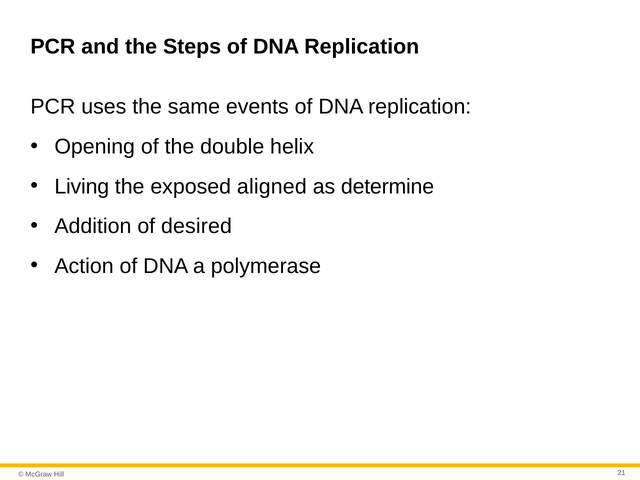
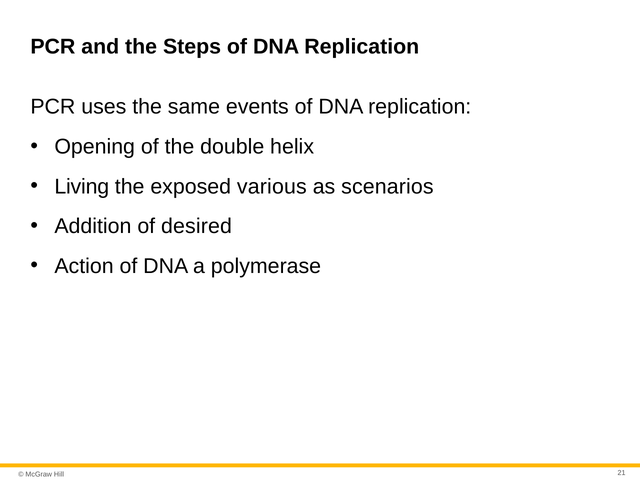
aligned: aligned -> various
determine: determine -> scenarios
